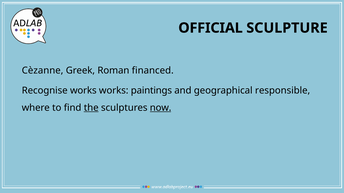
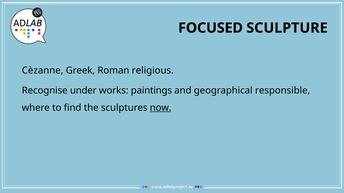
OFFICIAL: OFFICIAL -> FOCUSED
financed: financed -> religious
Recognise works: works -> under
the underline: present -> none
